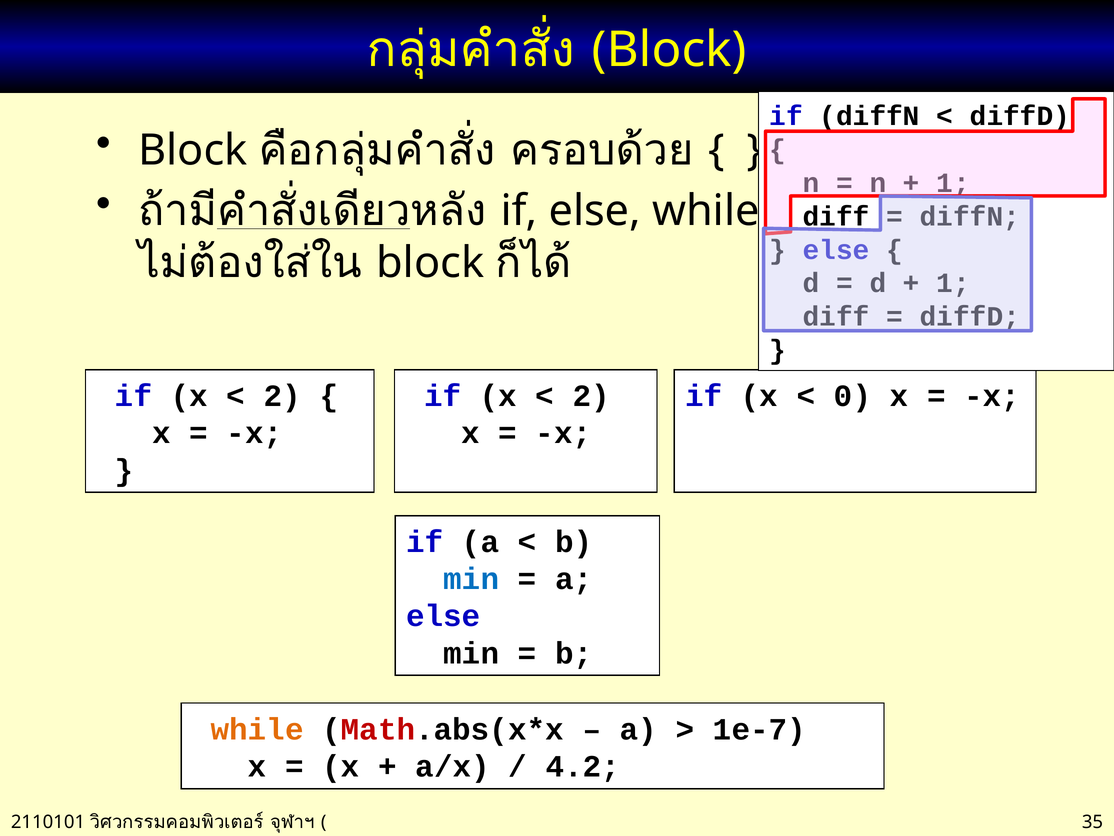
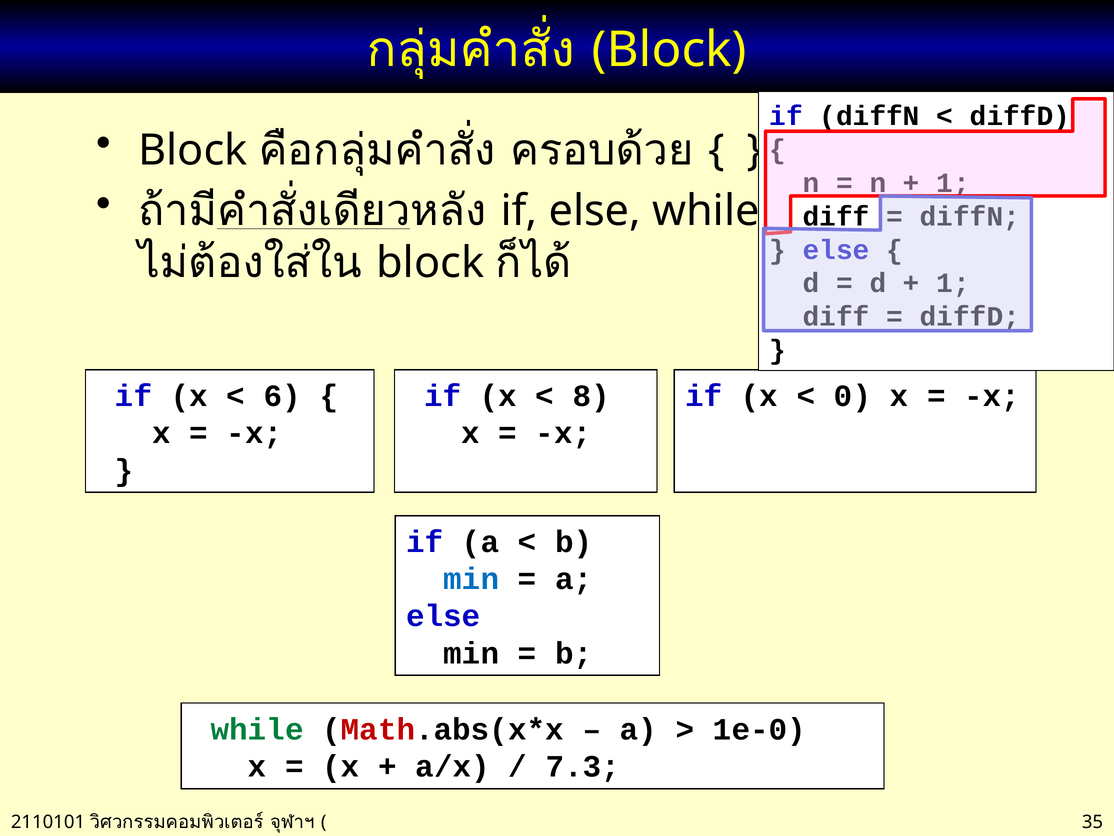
2 at (282, 396): 2 -> 6
2 at (591, 396): 2 -> 8
while at (257, 729) colour: orange -> green
1e-7: 1e-7 -> 1e-0
4.2: 4.2 -> 7.3
